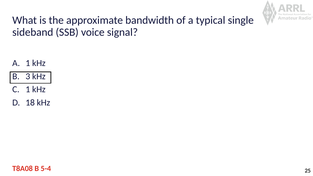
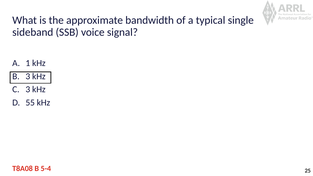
1 at (28, 89): 1 -> 3
18: 18 -> 55
